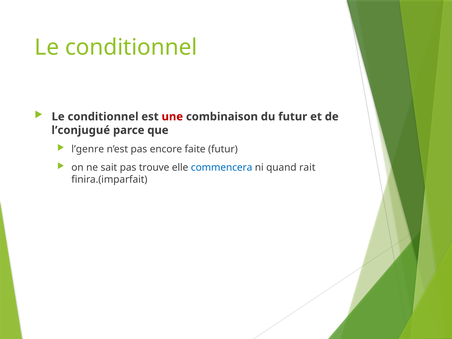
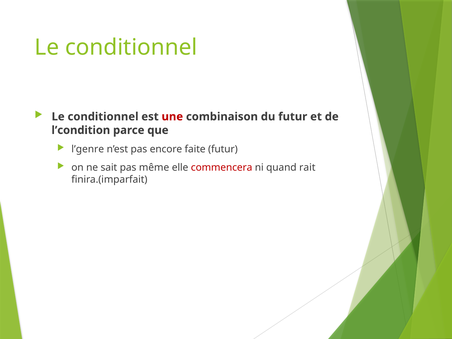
l’conjugué: l’conjugué -> l’condition
trouve: trouve -> même
commencera colour: blue -> red
